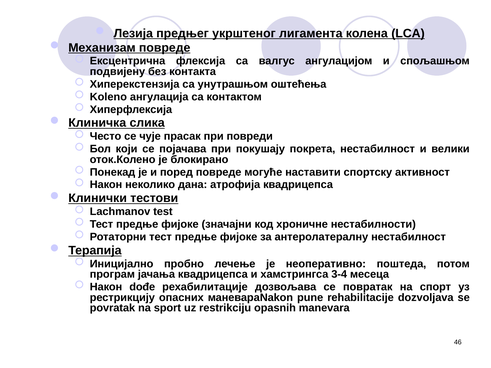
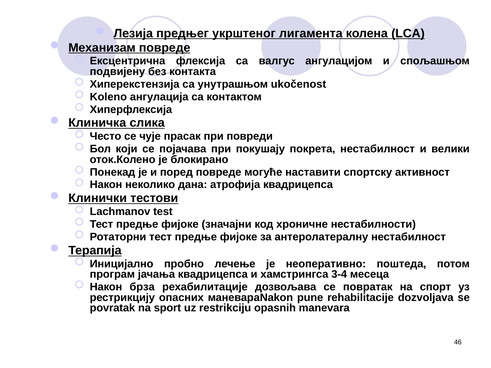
оштећења: оштећења -> ukočenost
dođe: dođe -> брза
